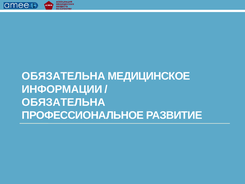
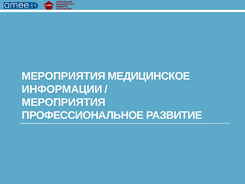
ОБЯЗАТЕЛЬНА at (64, 76): ОБЯЗАТЕЛЬНА -> МЕРОПРИЯТИЯ
ОБЯЗАТЕЛЬНА at (64, 102): ОБЯЗАТЕЛЬНА -> МЕРОПРИЯТИЯ
